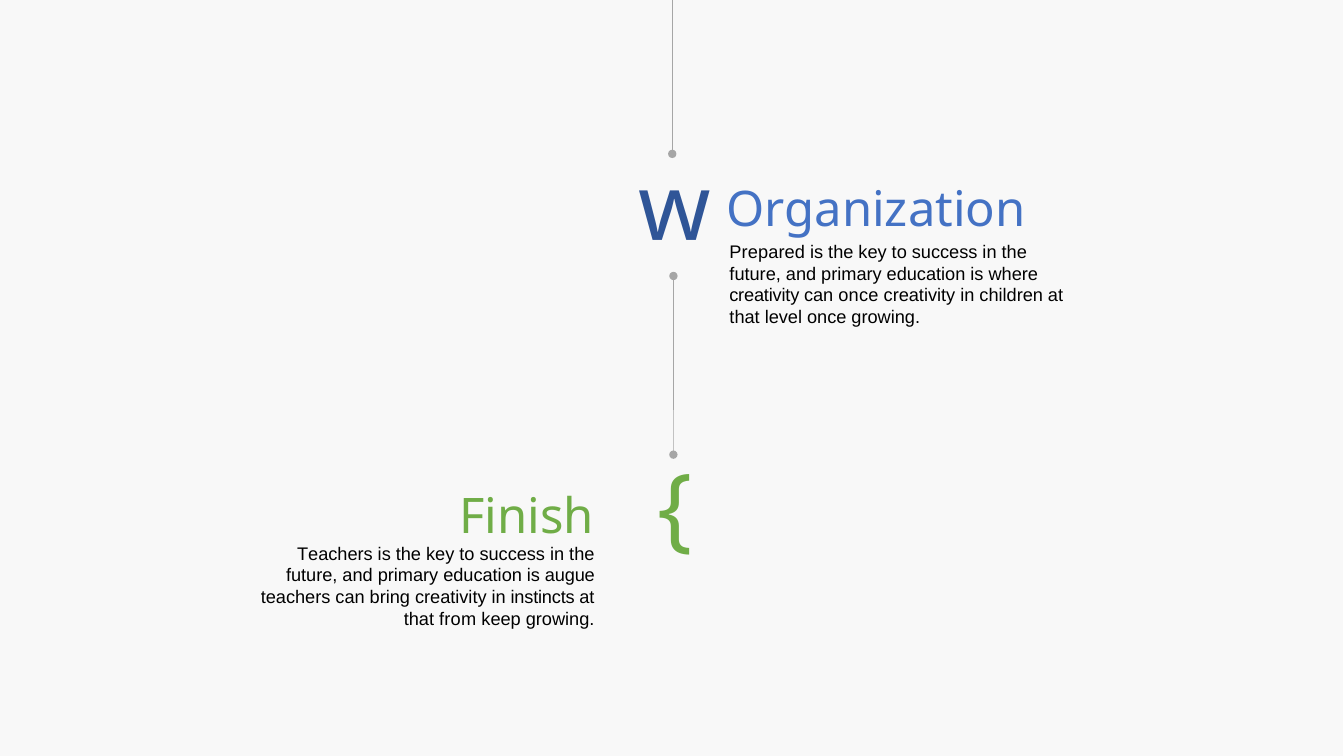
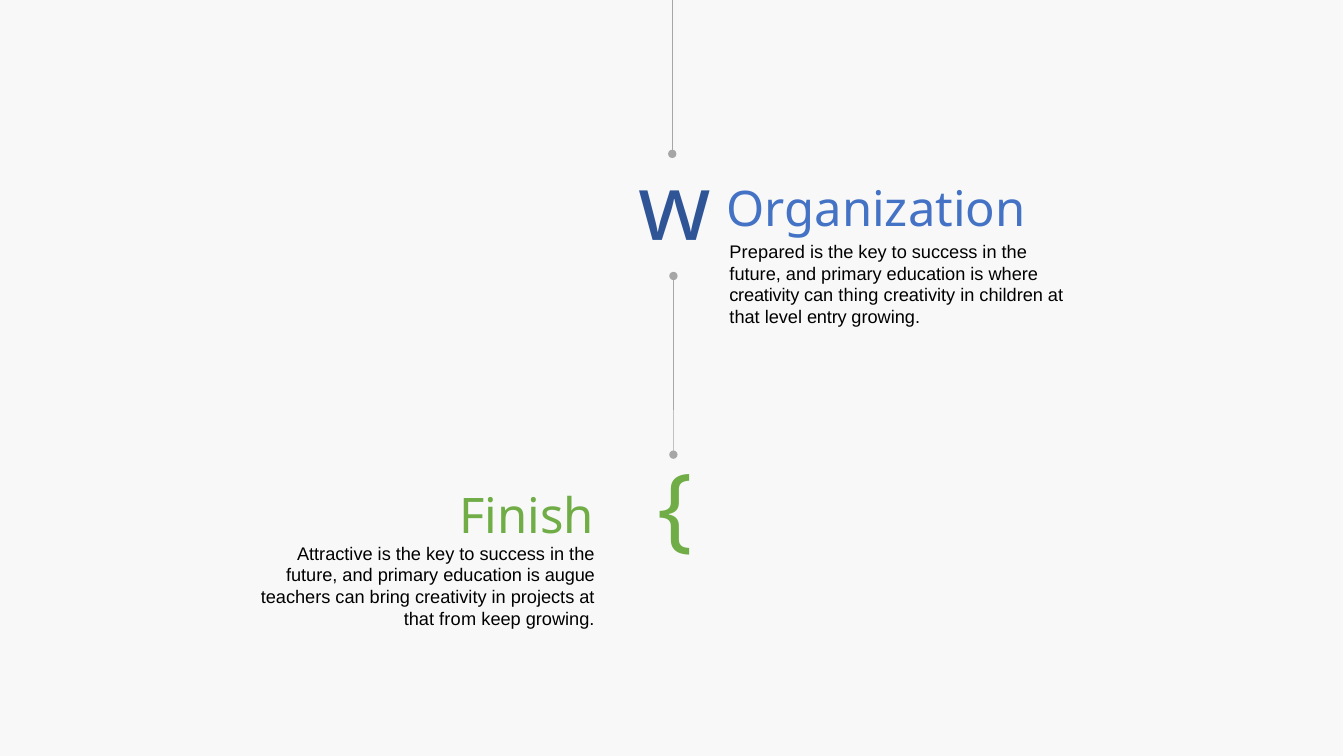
can once: once -> thing
level once: once -> entry
Teachers at (335, 554): Teachers -> Attractive
instincts: instincts -> projects
